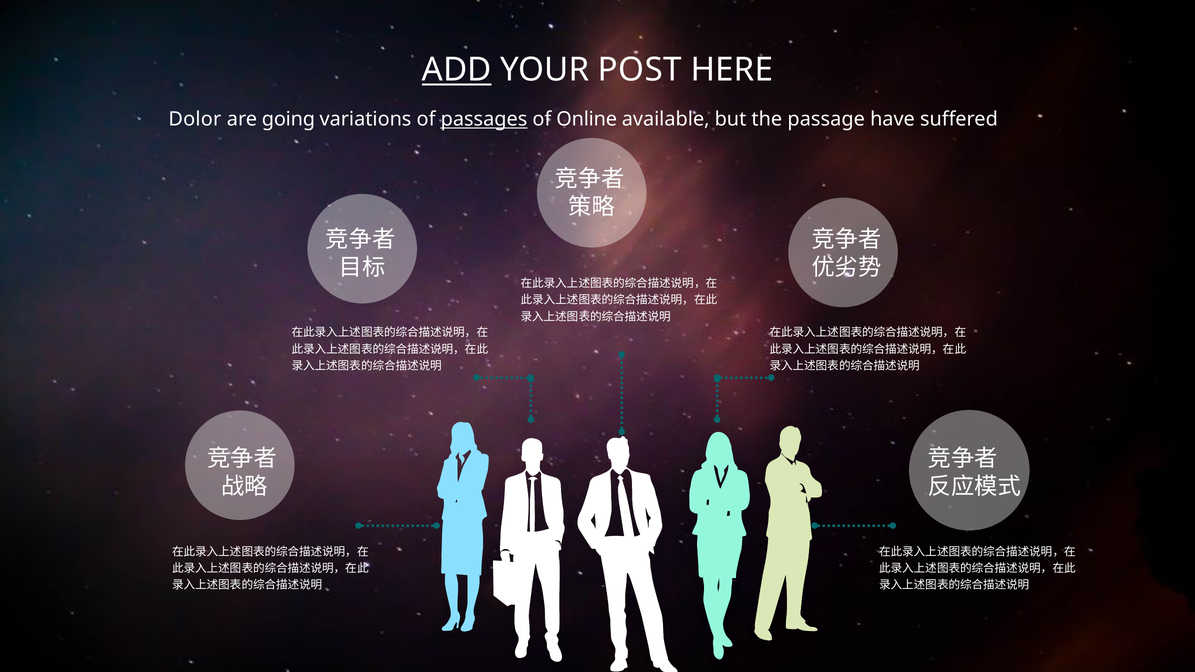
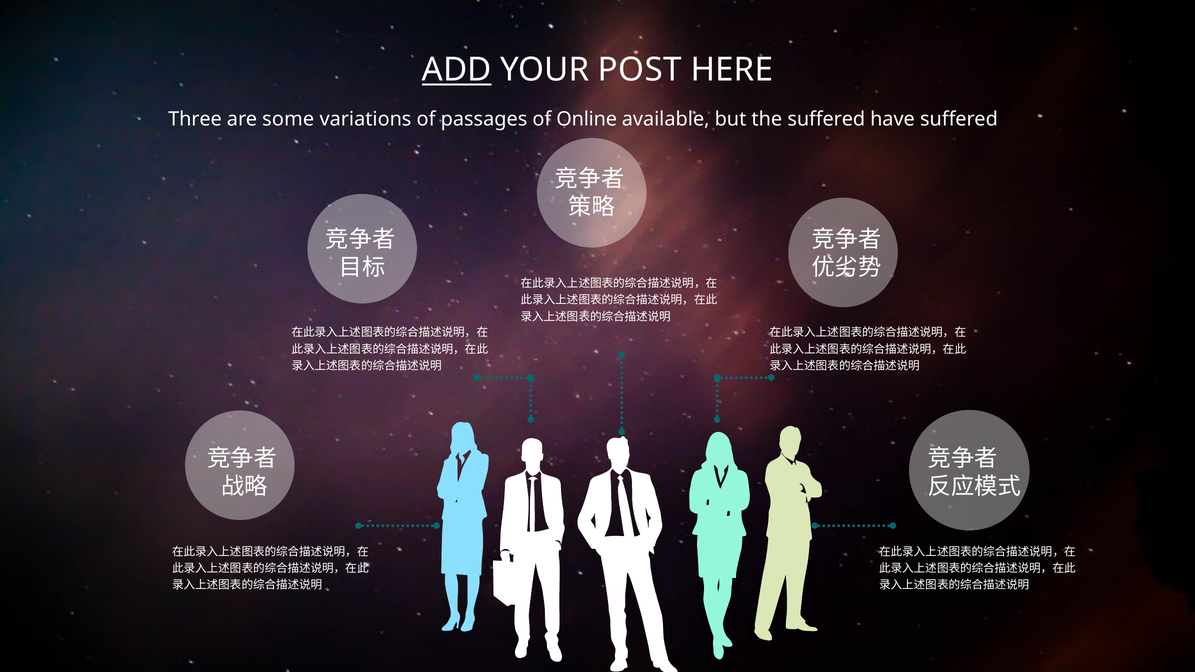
Dolor: Dolor -> Three
going: going -> some
passages underline: present -> none
the passage: passage -> suffered
